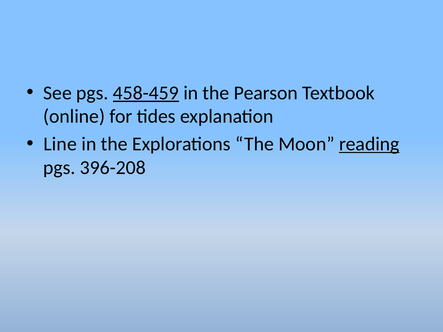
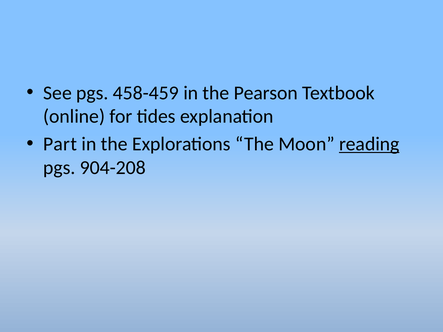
458-459 underline: present -> none
Line: Line -> Part
396-208: 396-208 -> 904-208
